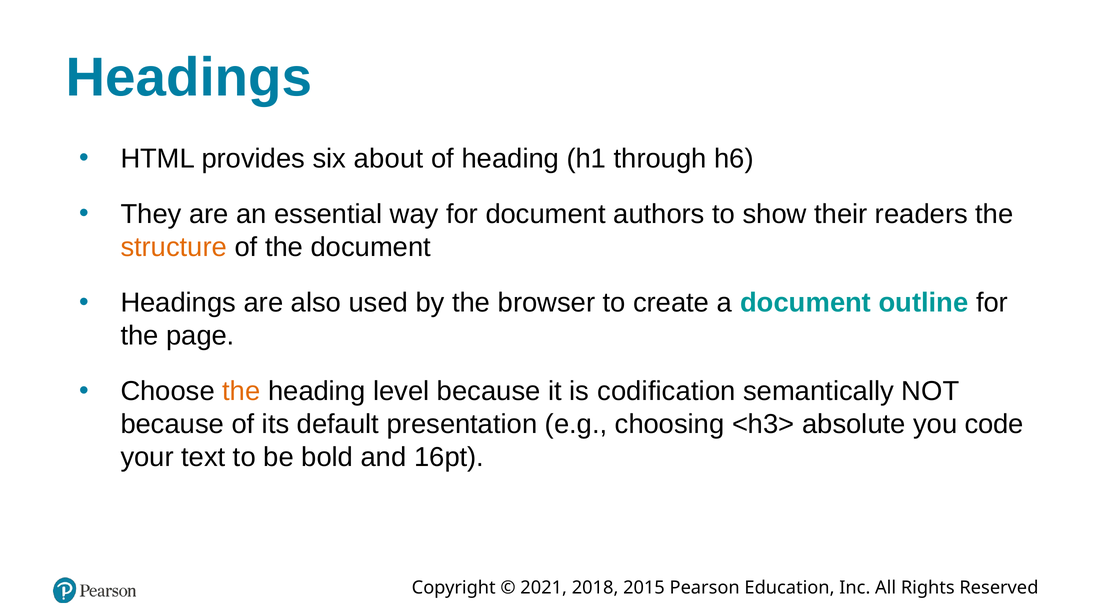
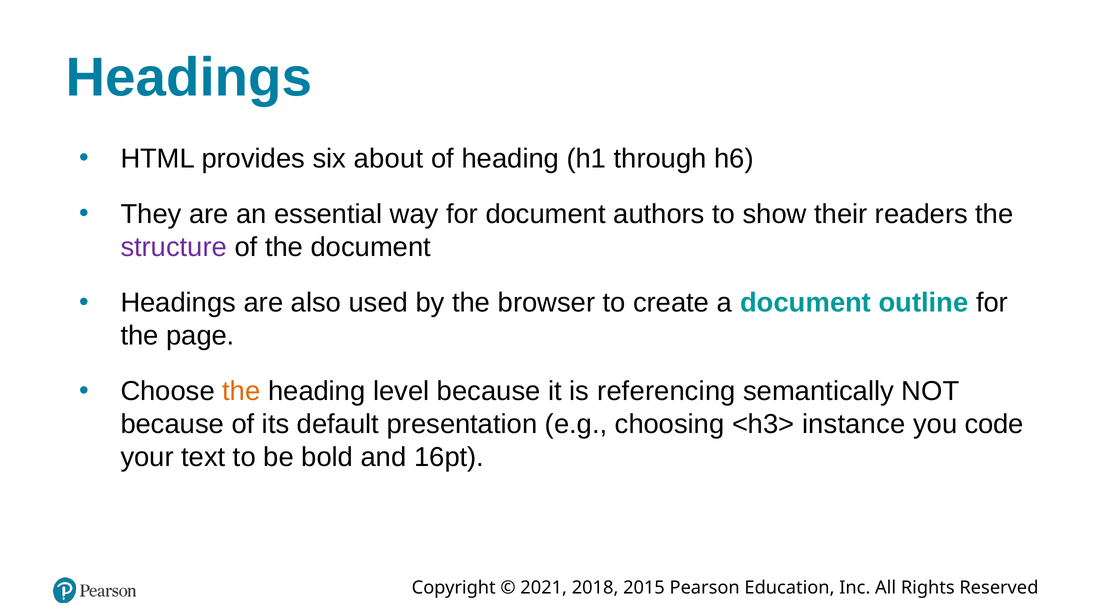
structure colour: orange -> purple
codification: codification -> referencing
absolute: absolute -> instance
